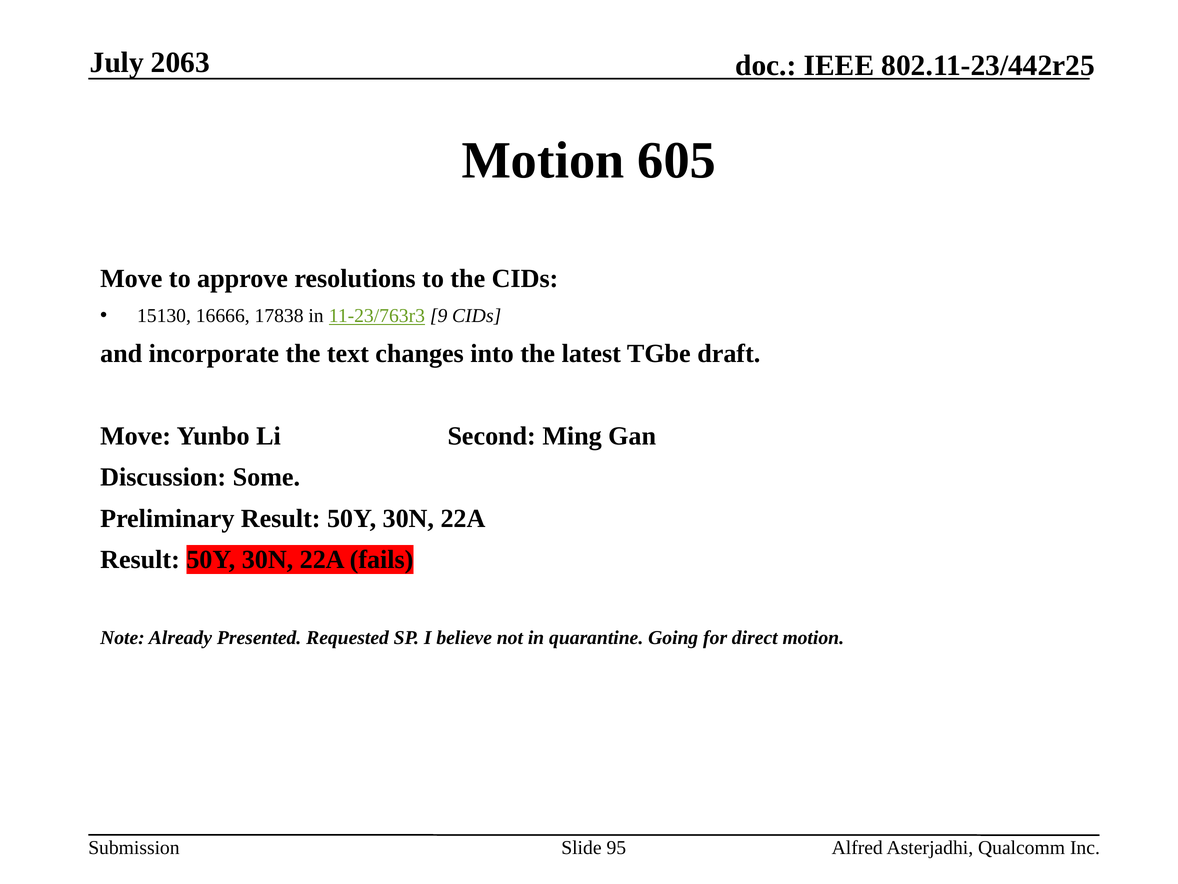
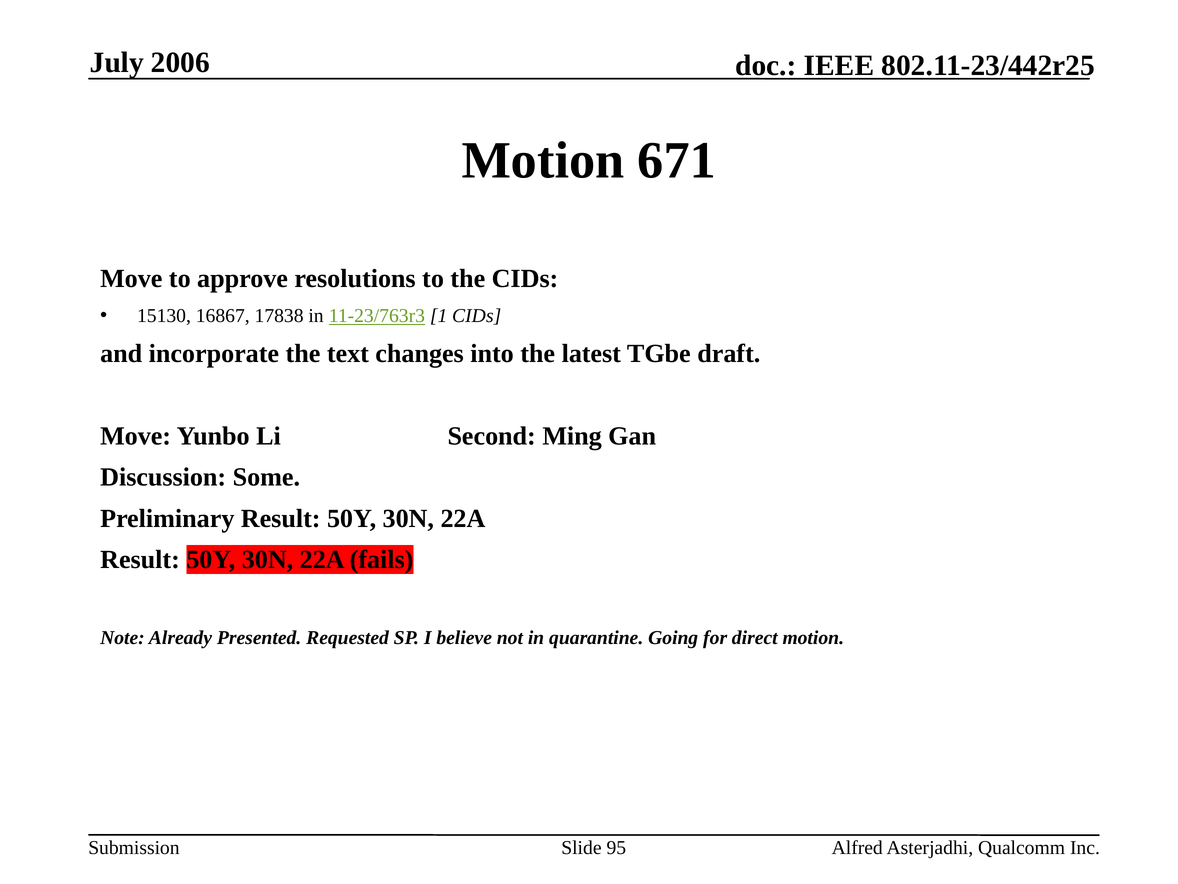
2063: 2063 -> 2006
605: 605 -> 671
16666: 16666 -> 16867
9: 9 -> 1
